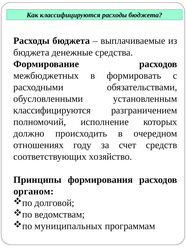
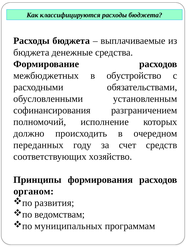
формировать: формировать -> обустройство
классифицируются at (52, 110): классифицируются -> софинансирования
отношениях: отношениях -> переданных
долговой: долговой -> развития
